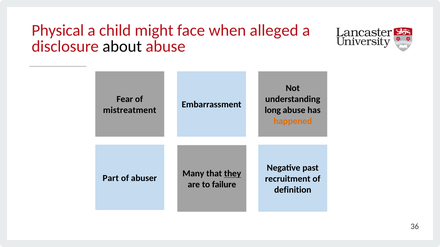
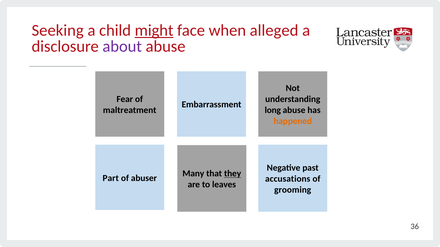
Physical: Physical -> Seeking
might underline: none -> present
about colour: black -> purple
mistreatment: mistreatment -> maltreatment
recruitment: recruitment -> accusations
failure: failure -> leaves
definition: definition -> grooming
